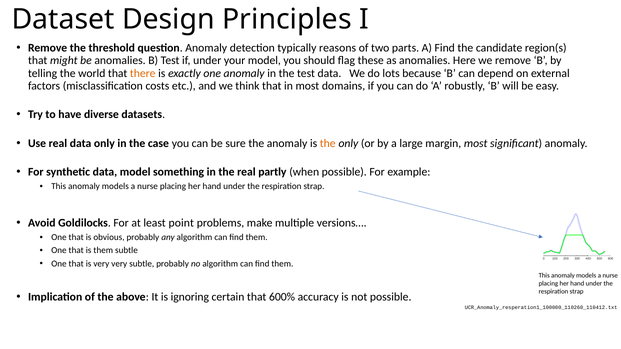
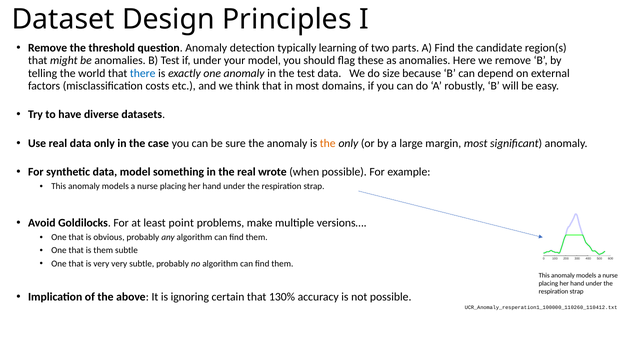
reasons: reasons -> learning
there colour: orange -> blue
lots: lots -> size
partly: partly -> wrote
600%: 600% -> 130%
